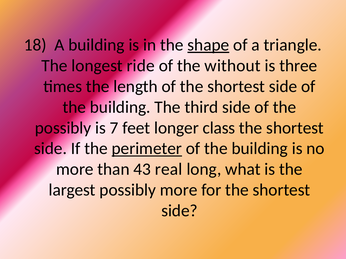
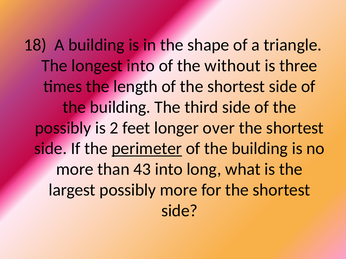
shape underline: present -> none
longest ride: ride -> into
7: 7 -> 2
class: class -> over
43 real: real -> into
